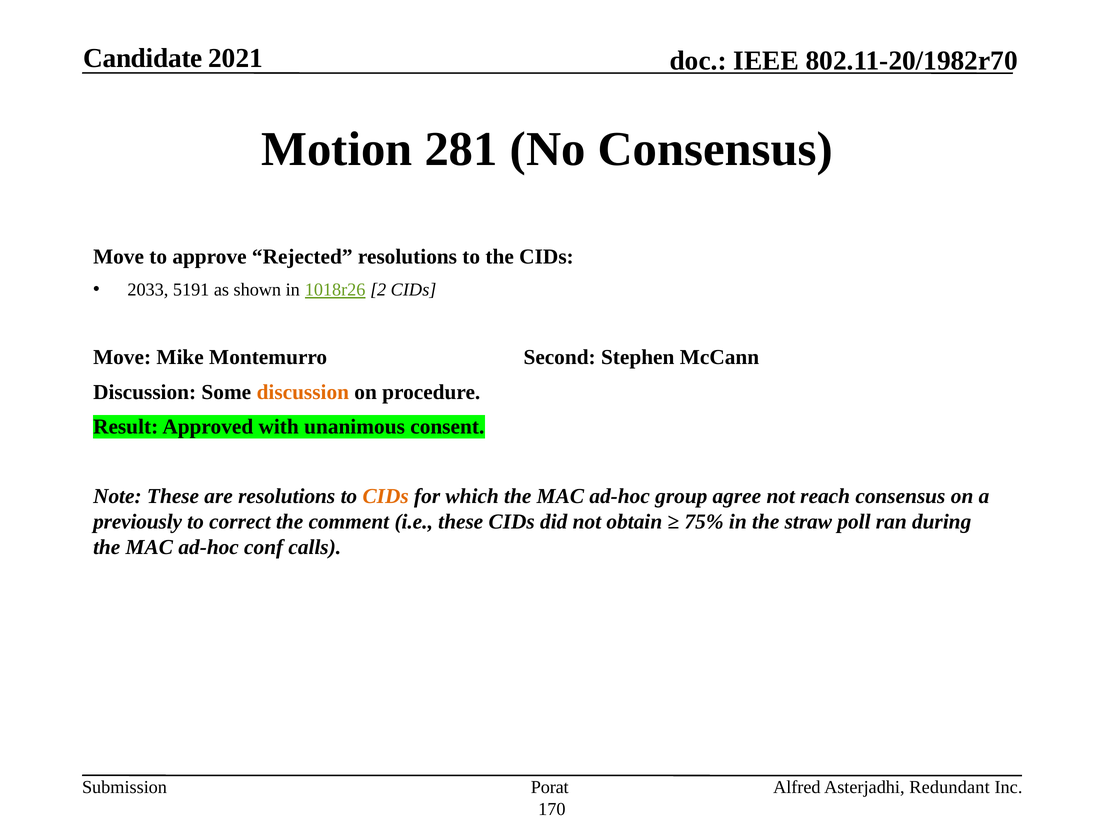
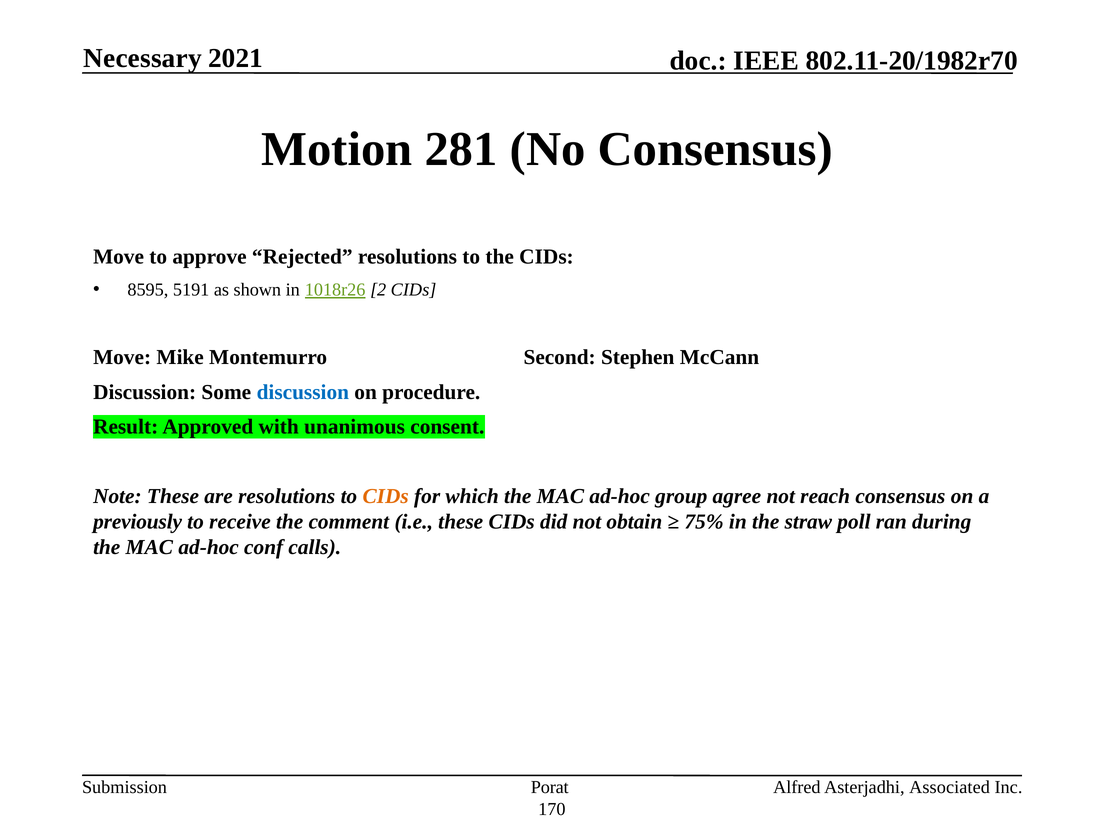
Candidate: Candidate -> Necessary
2033: 2033 -> 8595
discussion at (303, 392) colour: orange -> blue
correct: correct -> receive
Redundant: Redundant -> Associated
